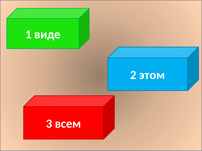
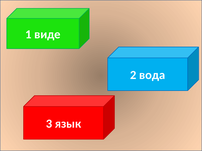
этом: этом -> вода
всем: всем -> язык
